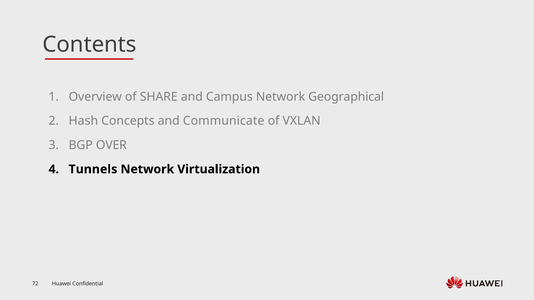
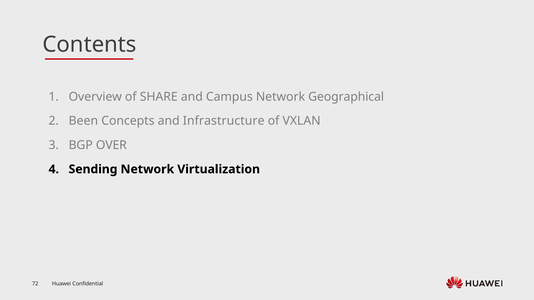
Hash: Hash -> Been
Communicate: Communicate -> Infrastructure
Tunnels: Tunnels -> Sending
